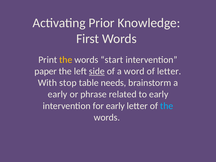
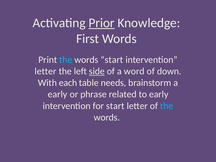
Prior underline: none -> present
the at (66, 60) colour: yellow -> light blue
paper at (46, 71): paper -> letter
of letter: letter -> down
stop: stop -> each
for early: early -> start
